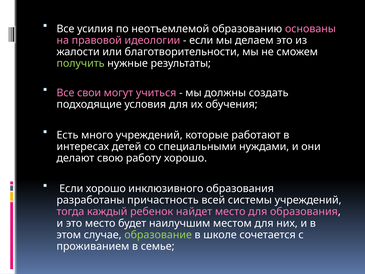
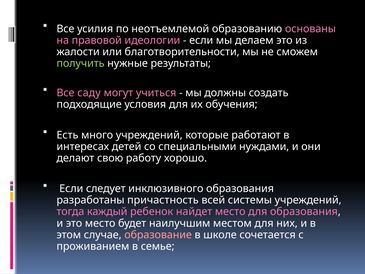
свои: свои -> саду
Если хорошо: хорошо -> следует
образование colour: light green -> pink
